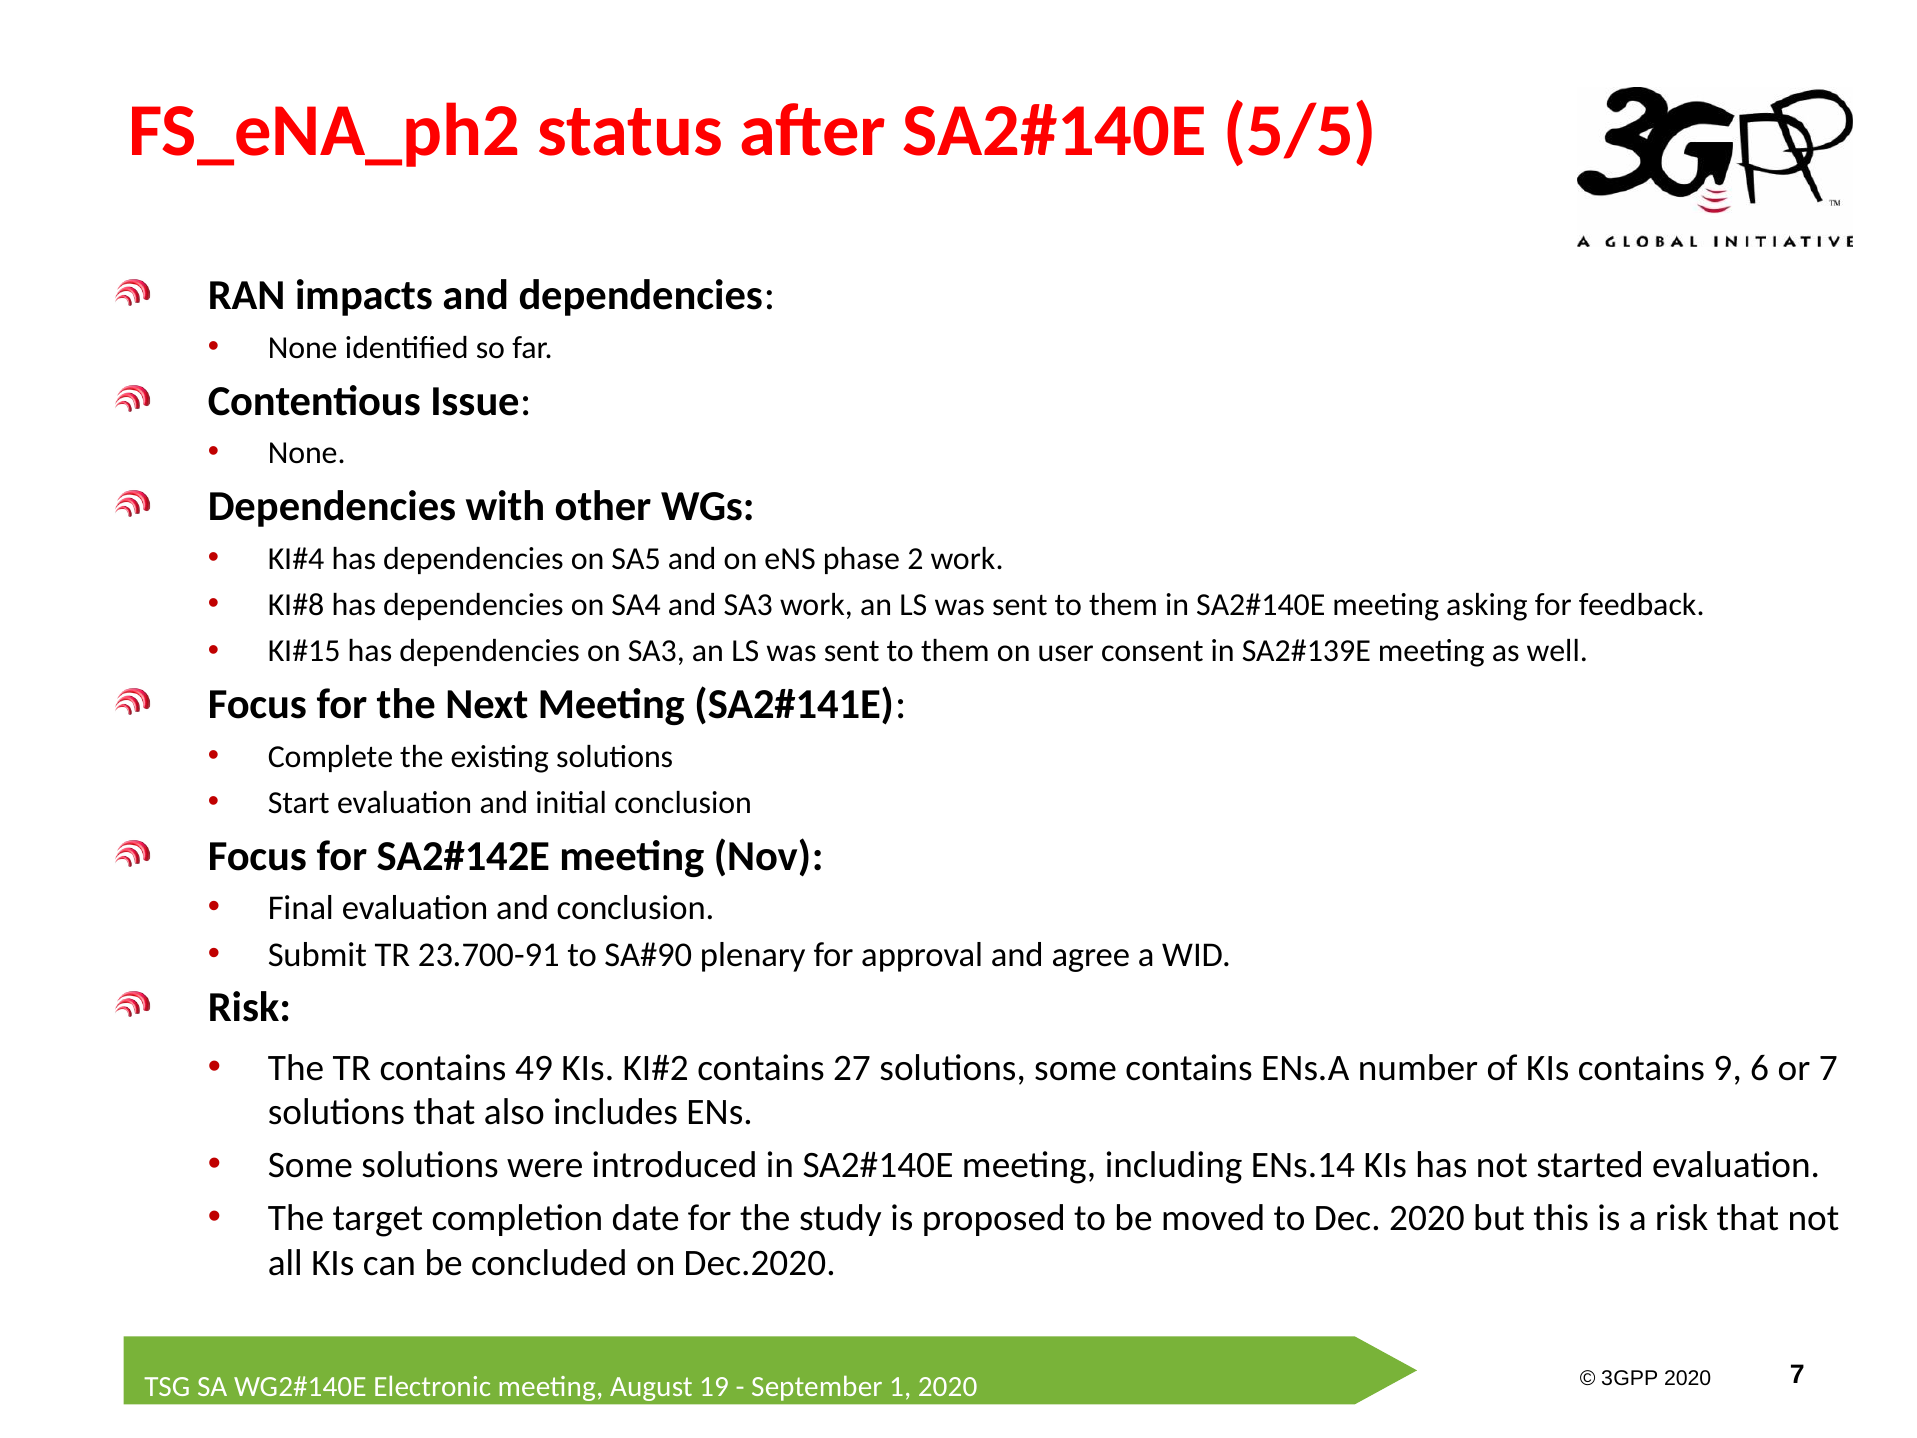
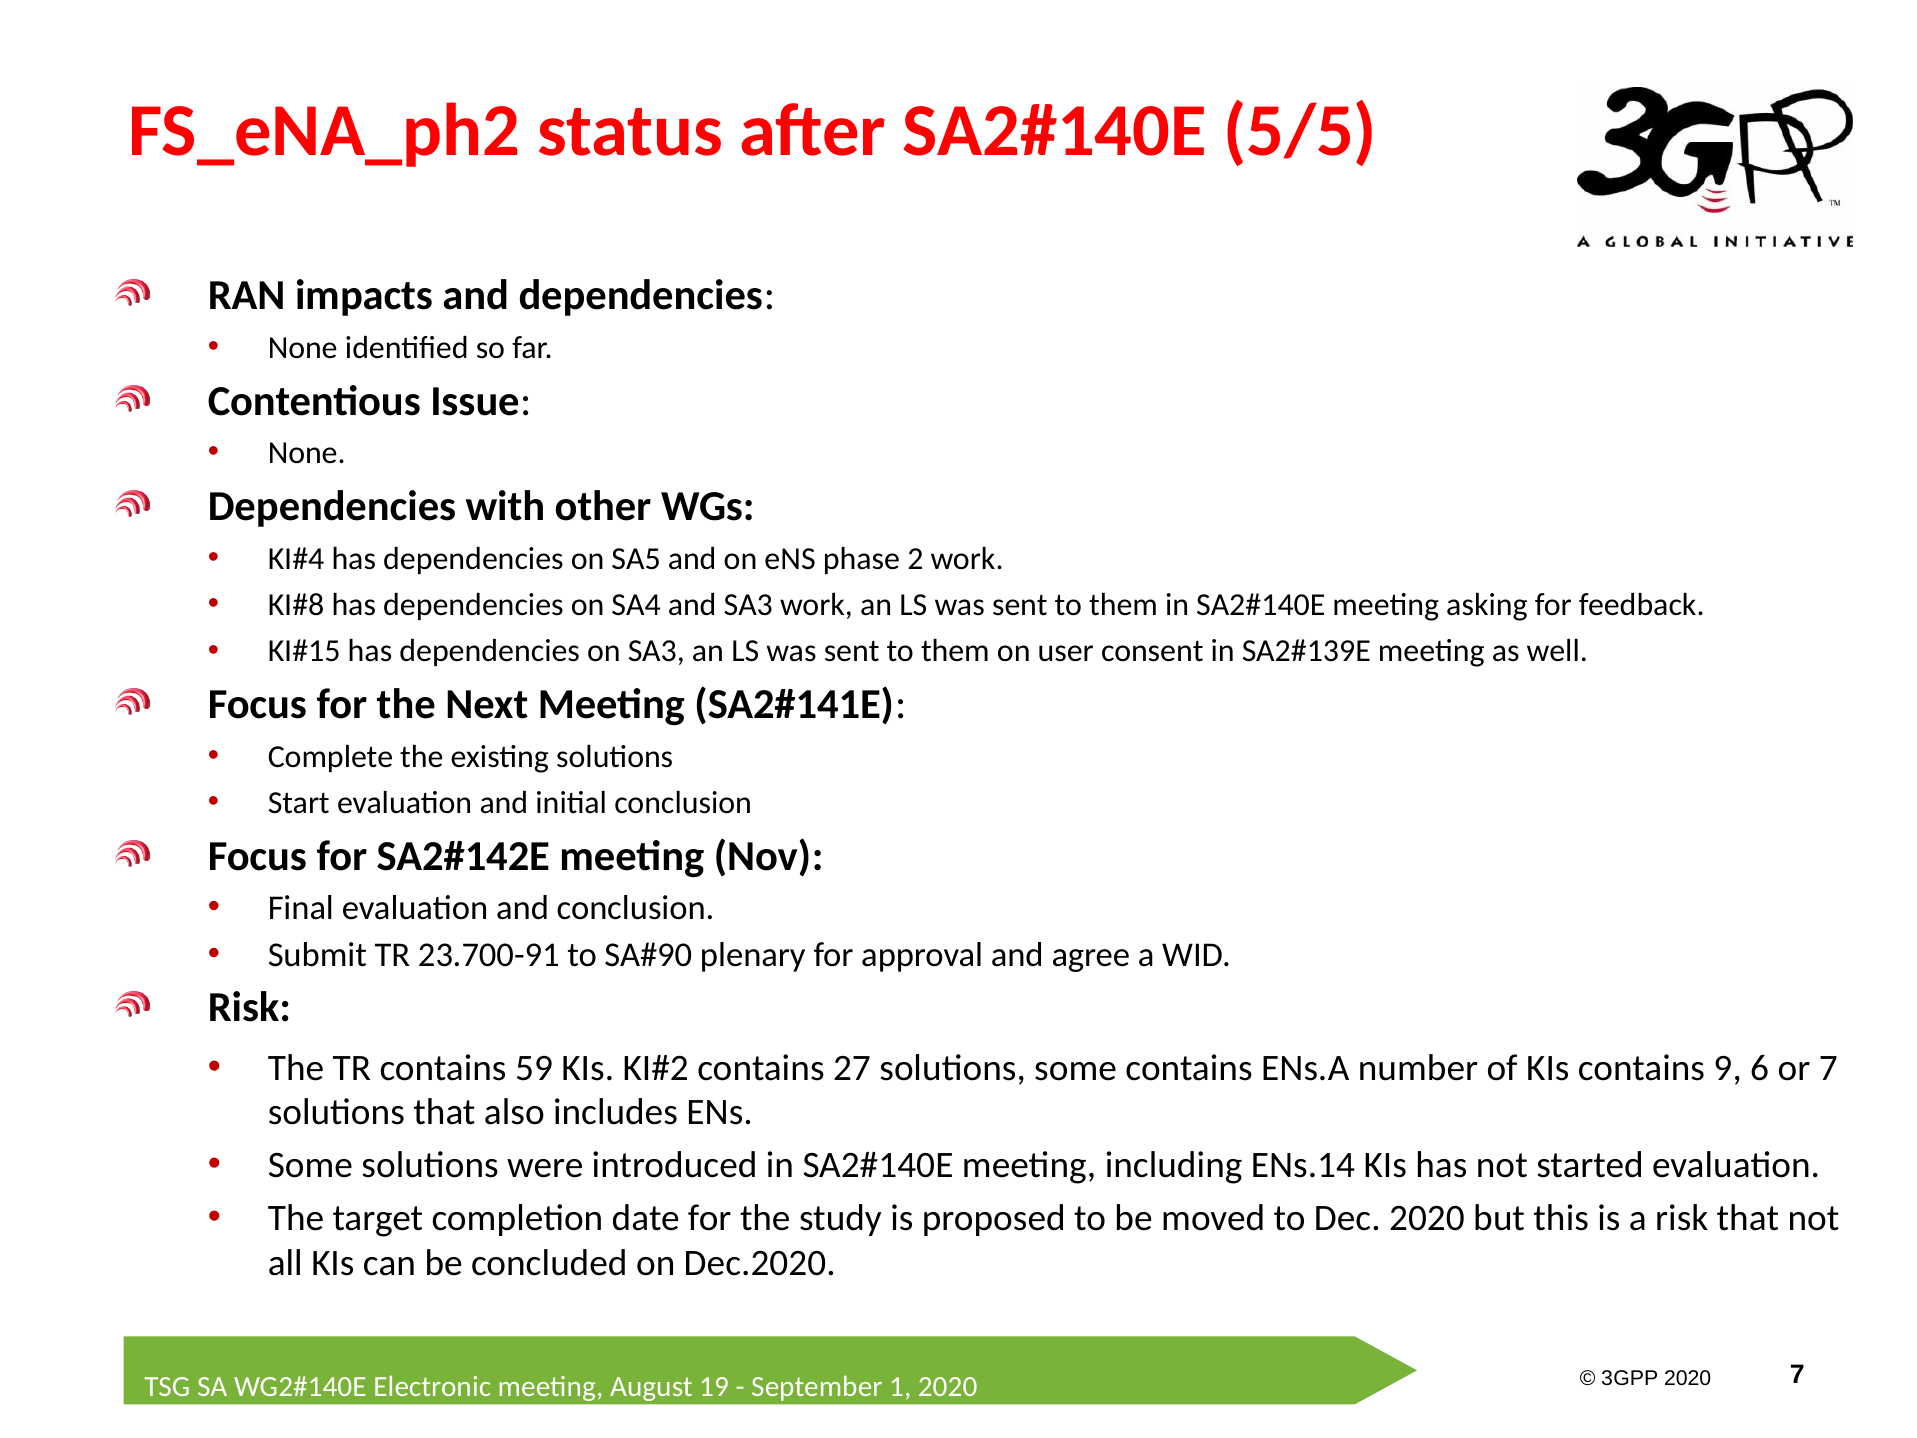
49: 49 -> 59
